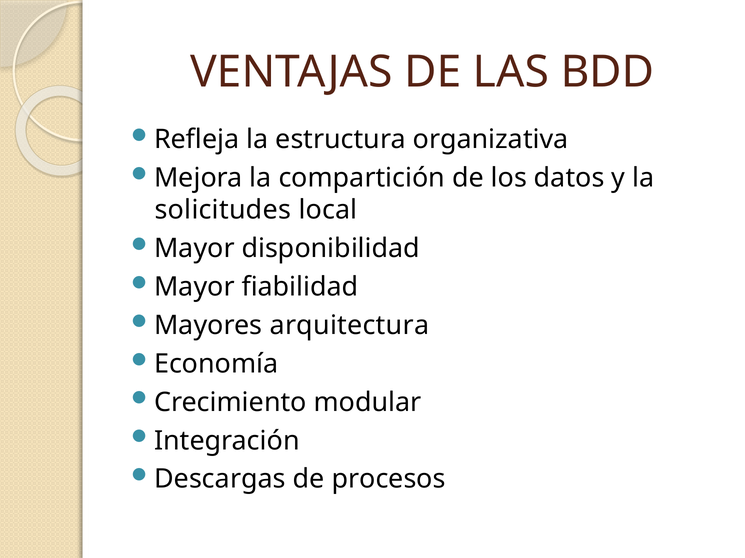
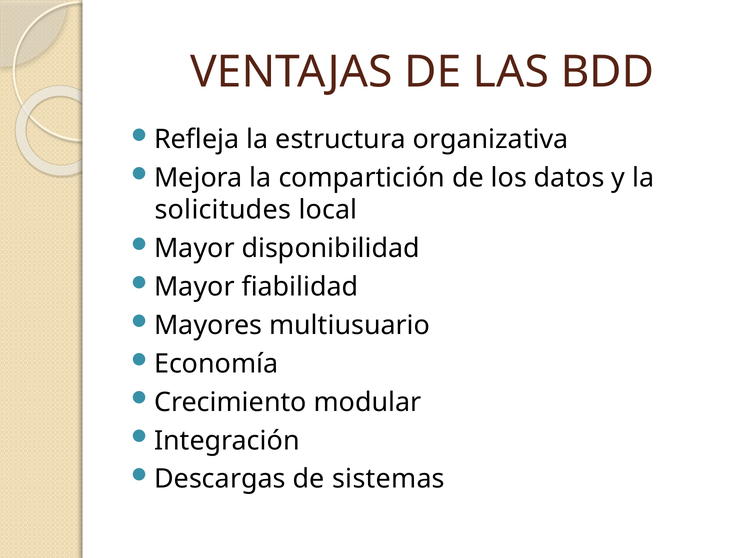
arquitectura: arquitectura -> multiusuario
procesos: procesos -> sistemas
